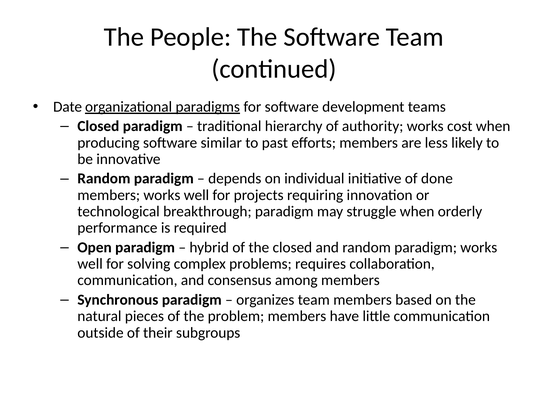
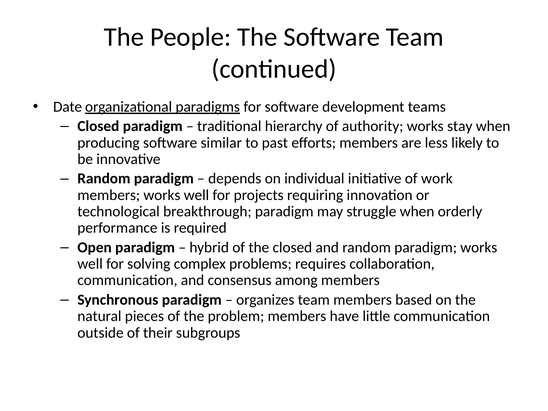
cost: cost -> stay
done: done -> work
